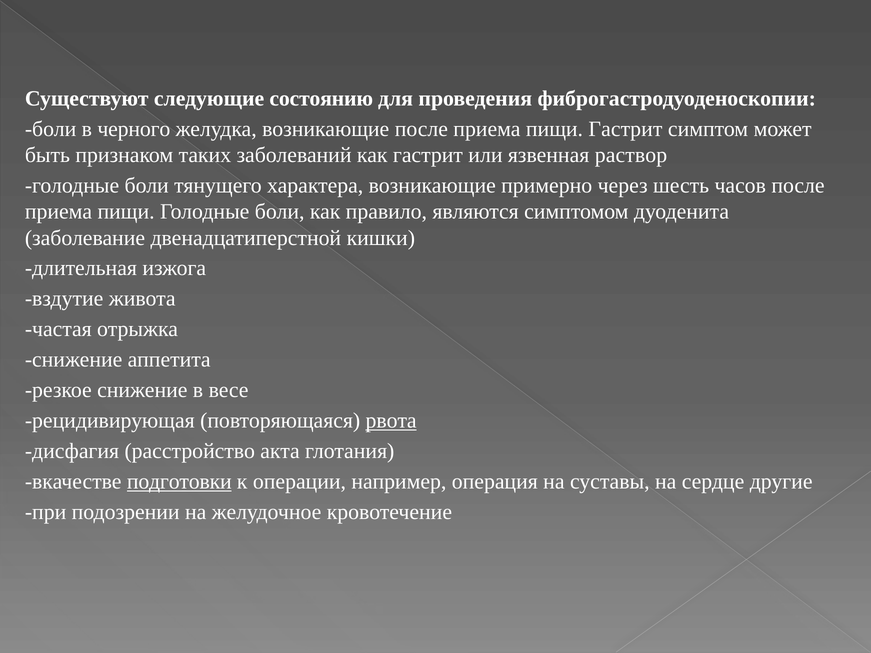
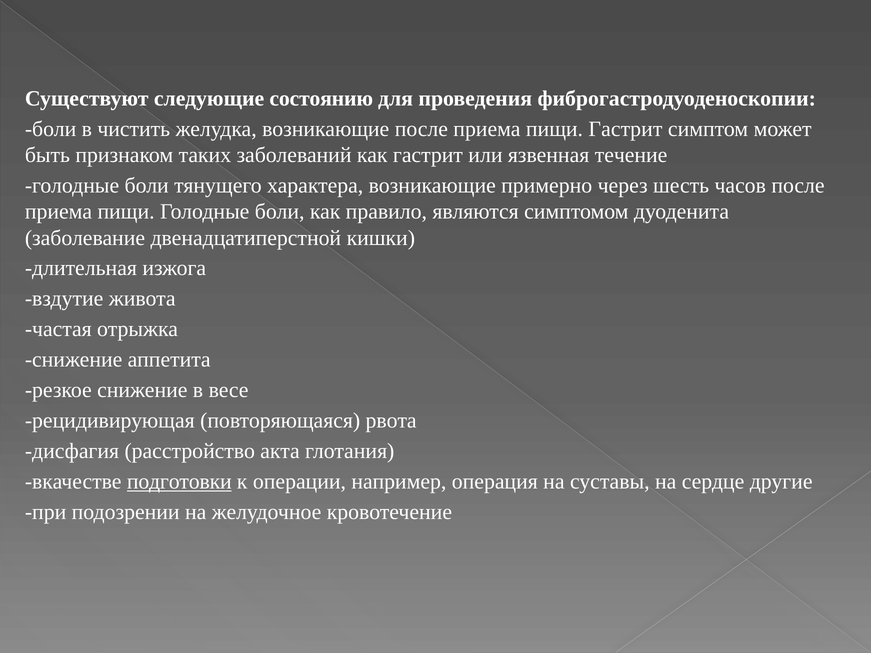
черного: черного -> чистить
раствор: раствор -> течение
рвота underline: present -> none
